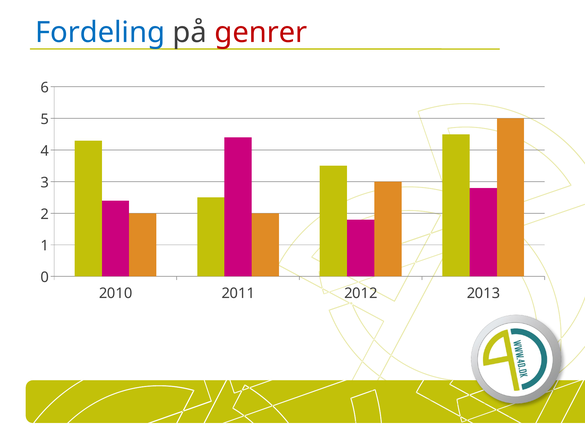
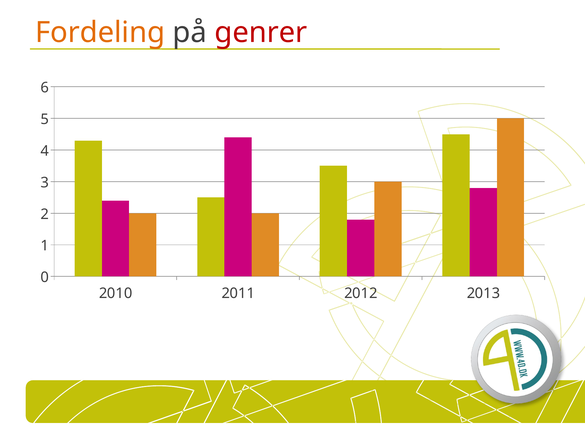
Fordeling colour: blue -> orange
